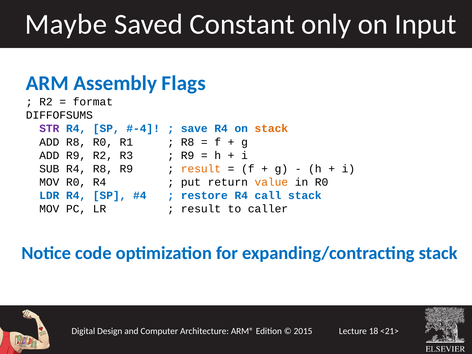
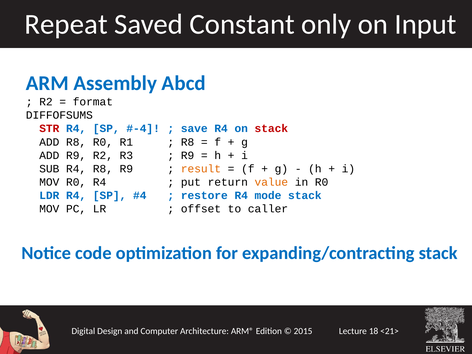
Maybe: Maybe -> Repeat
Flags: Flags -> Abcd
STR colour: purple -> red
stack at (271, 129) colour: orange -> red
call: call -> mode
result at (201, 209): result -> offset
